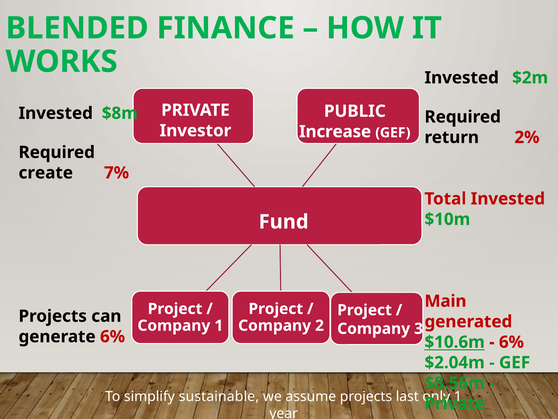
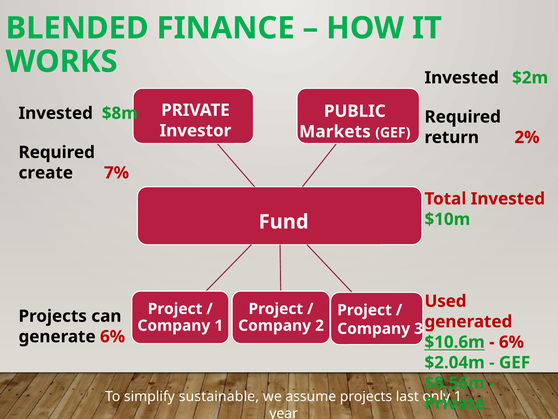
Increase: Increase -> Markets
Main: Main -> Used
